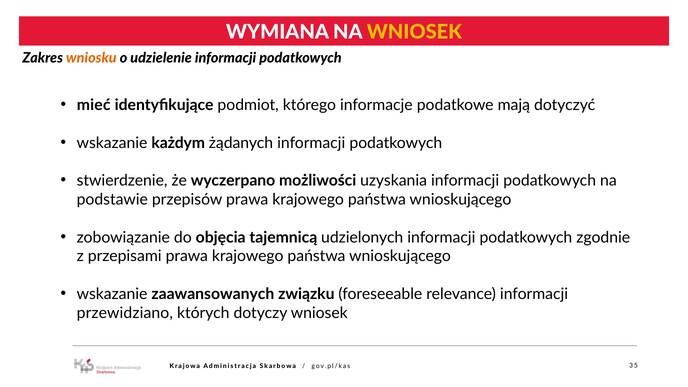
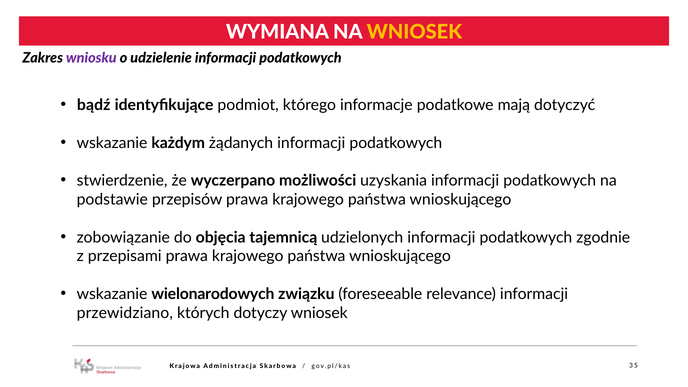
wniosku colour: orange -> purple
mieć: mieć -> bądź
zaawansowanych: zaawansowanych -> wielonarodowych
